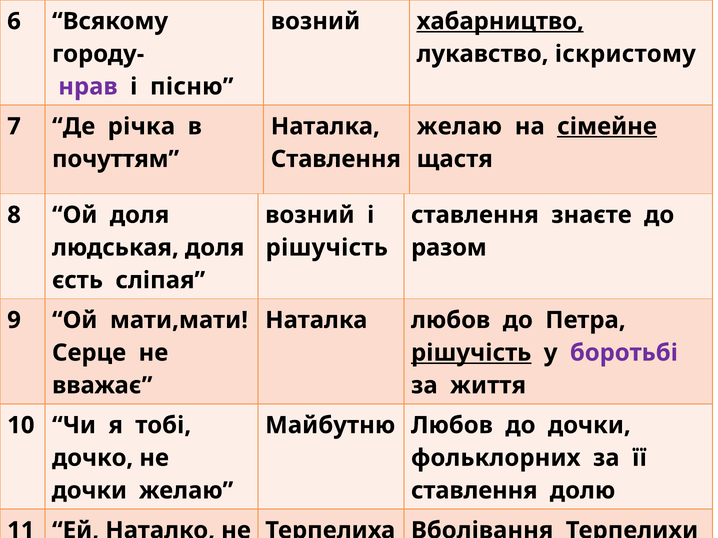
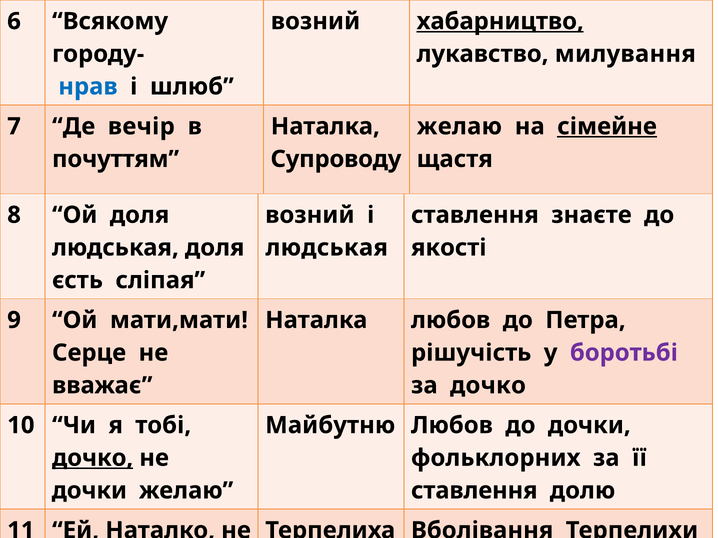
іскристому: іскристому -> милування
нрав colour: purple -> blue
пісню: пісню -> шлюб
річка: річка -> вечір
Ставлення at (336, 159): Ставлення -> Супроводу
рішучість at (327, 248): рішучість -> людськая
разом: разом -> якості
рішучість at (471, 353) underline: present -> none
за життя: життя -> дочко
дочко at (93, 458) underline: none -> present
